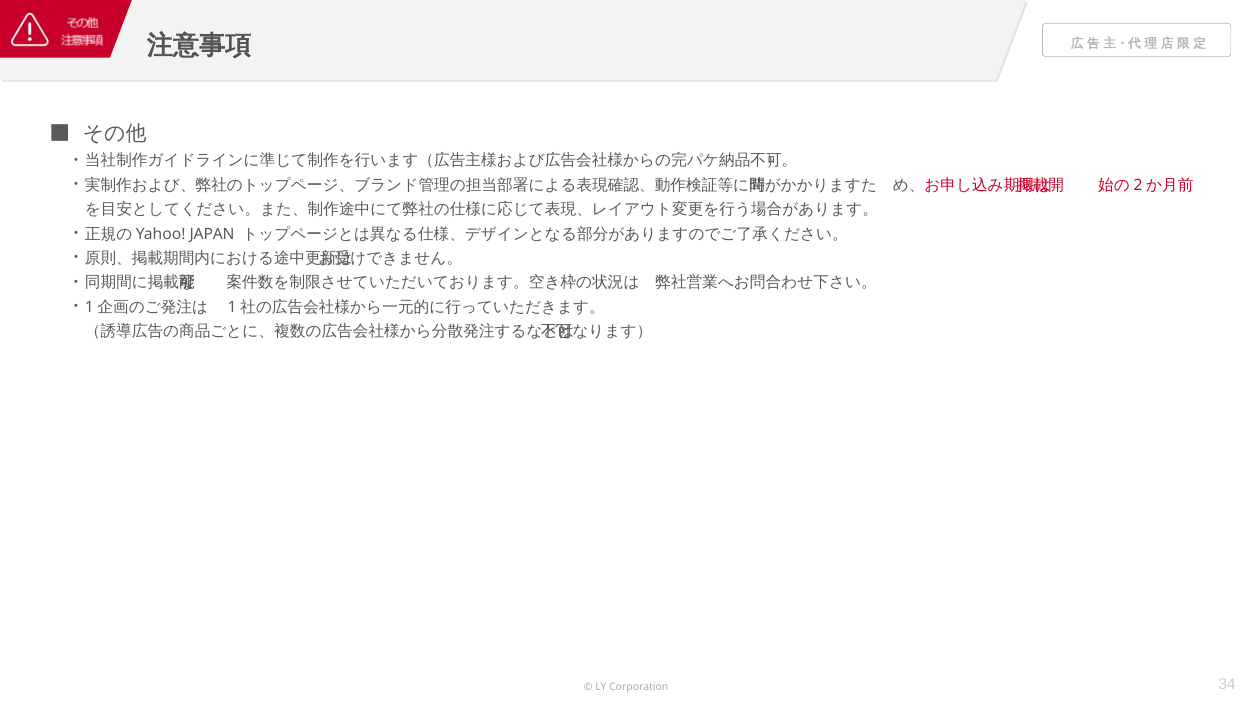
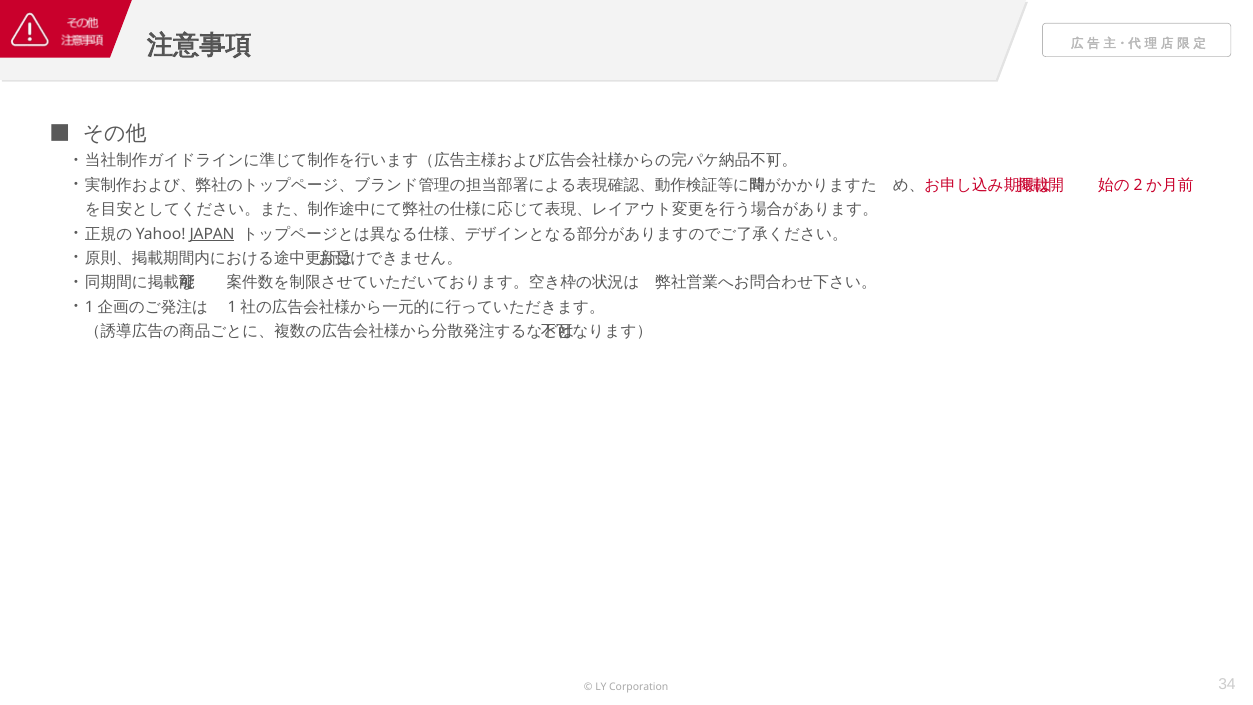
JAPAN underline: none -> present
